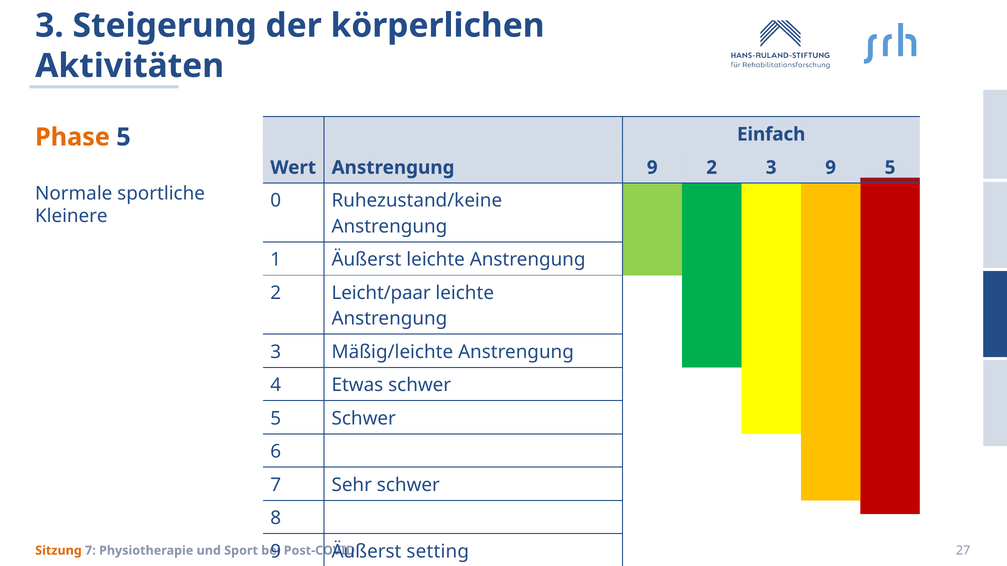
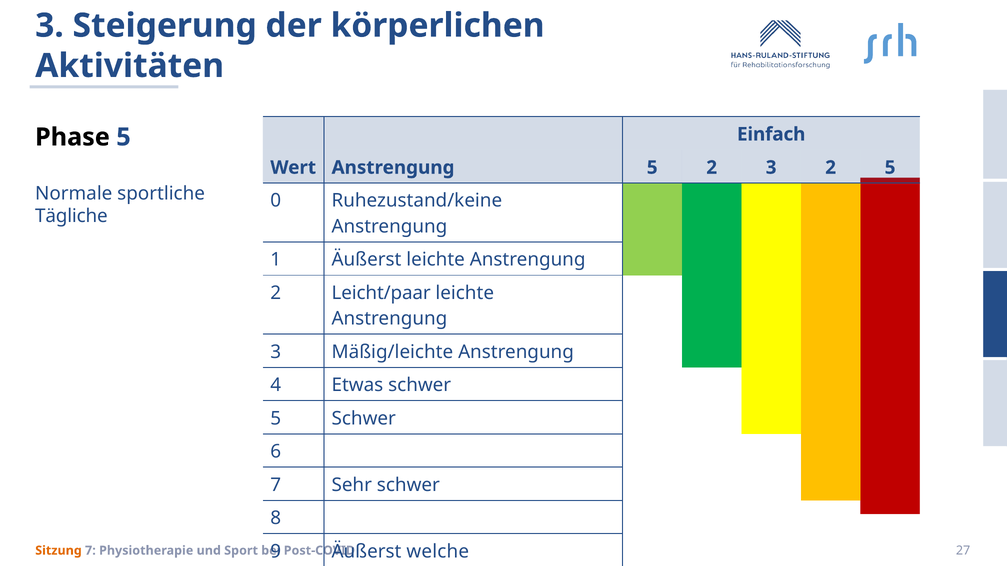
Phase colour: orange -> black
Anstrengung 9: 9 -> 5
3 9: 9 -> 2
Kleinere: Kleinere -> Tägliche
setting: setting -> welche
